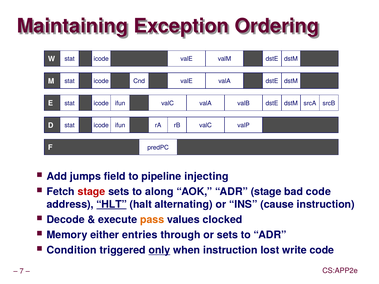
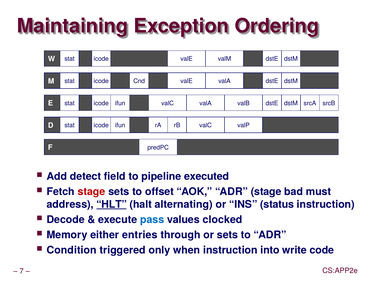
jumps: jumps -> detect
injecting: injecting -> executed
along: along -> offset
bad code: code -> must
cause: cause -> status
pass colour: orange -> blue
only underline: present -> none
lost: lost -> into
